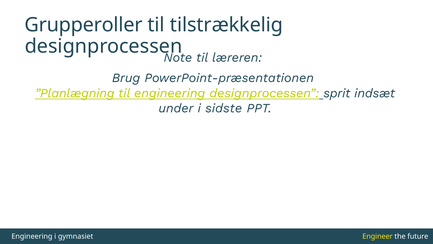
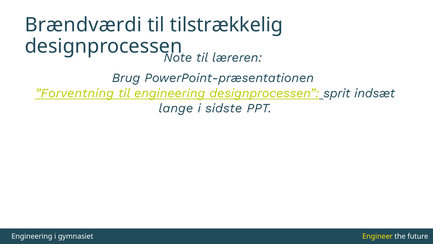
Grupperoller: Grupperoller -> Brændværdi
”Planlægning: ”Planlægning -> ”Forventning
under: under -> lange
